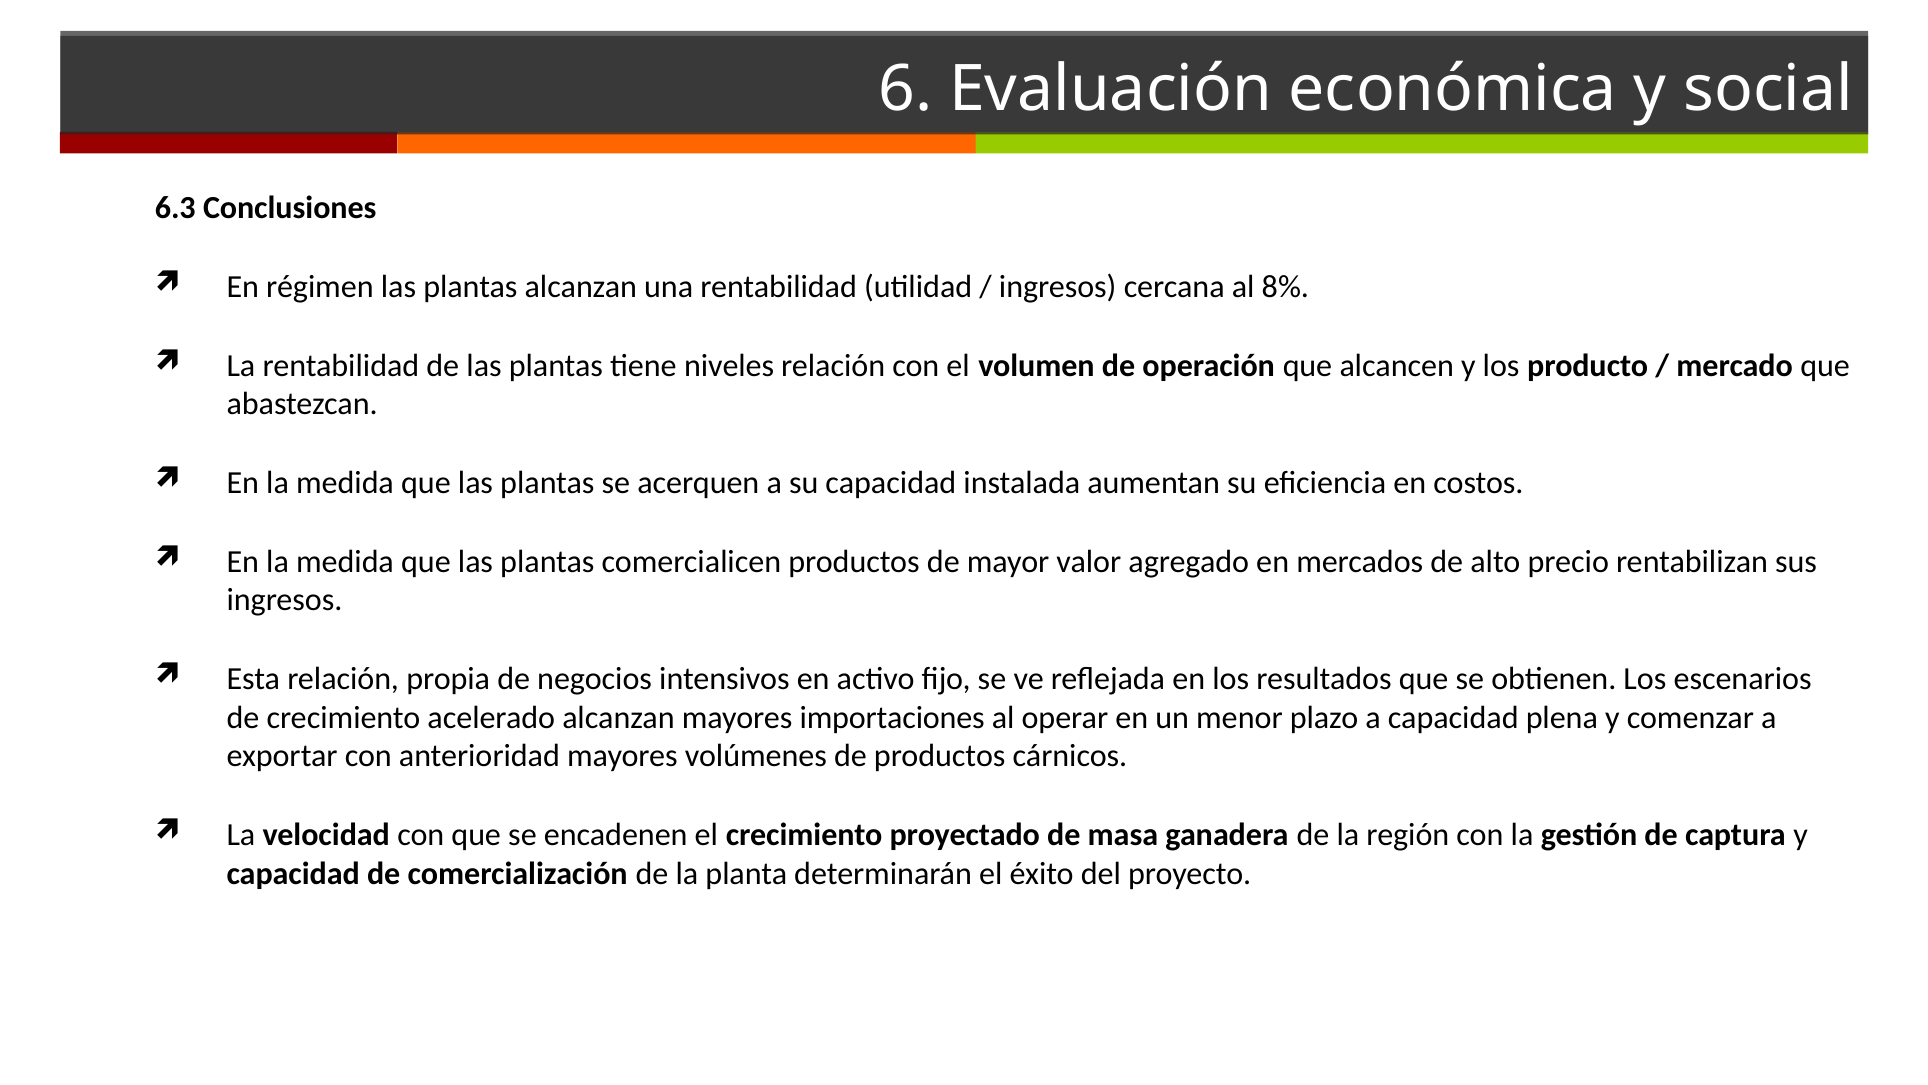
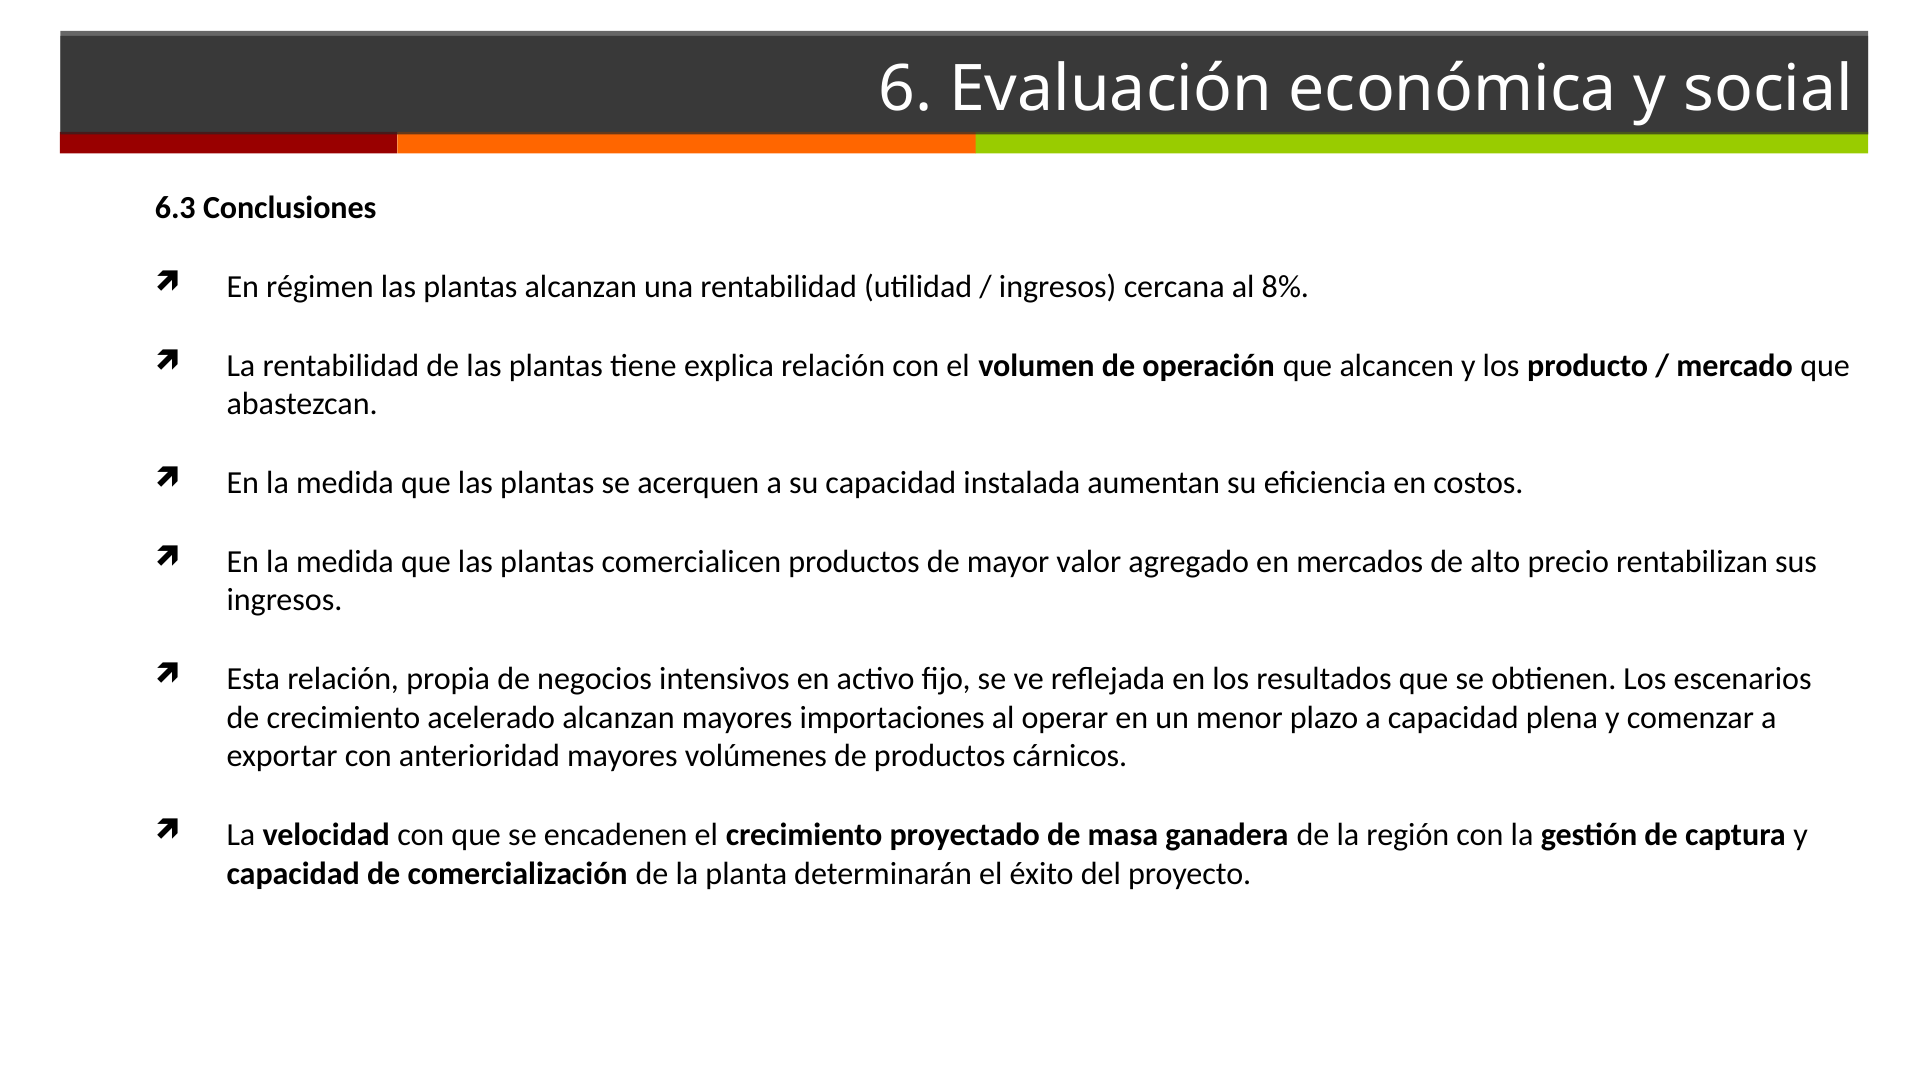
niveles: niveles -> explica
